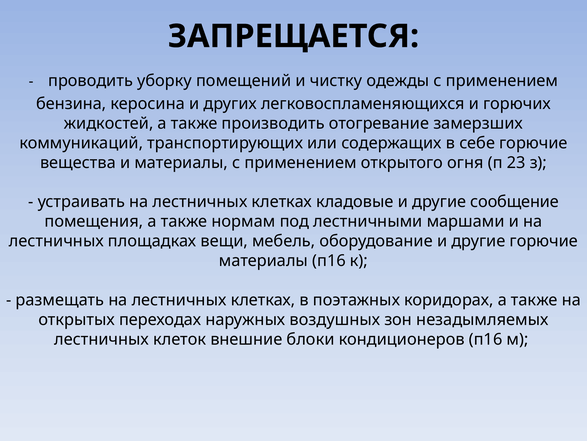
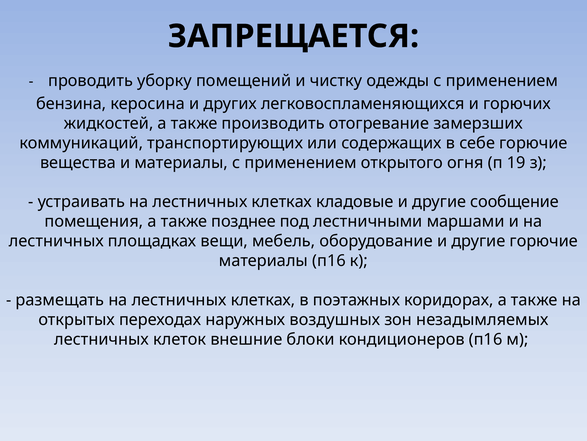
23: 23 -> 19
нормам: нормам -> позднее
